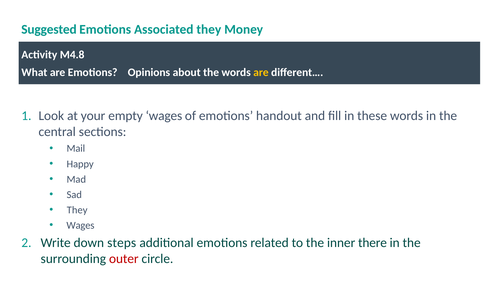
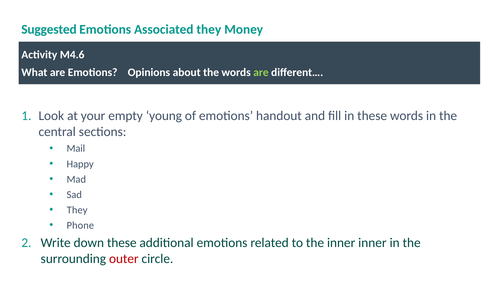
M4.8: M4.8 -> M4.6
are at (261, 72) colour: yellow -> light green
empty wages: wages -> young
Wages at (80, 225): Wages -> Phone
down steps: steps -> these
inner there: there -> inner
